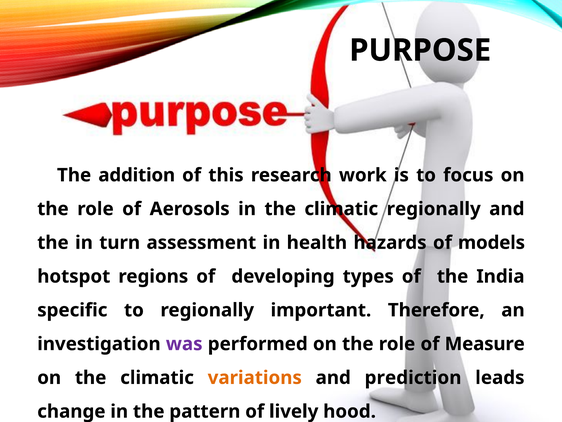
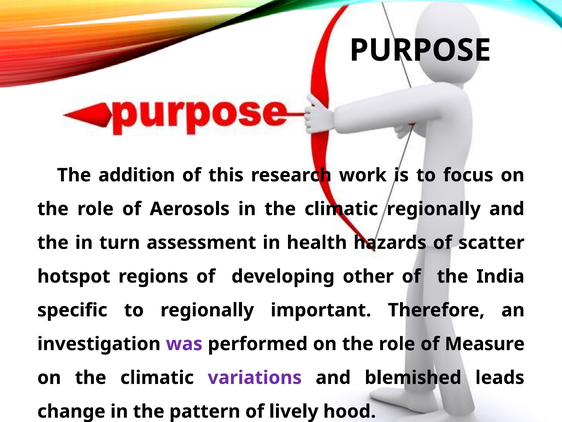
models: models -> scatter
types: types -> other
variations colour: orange -> purple
prediction: prediction -> blemished
